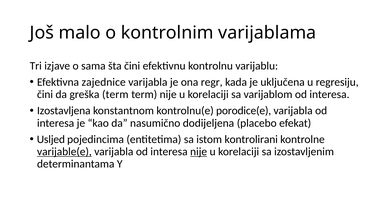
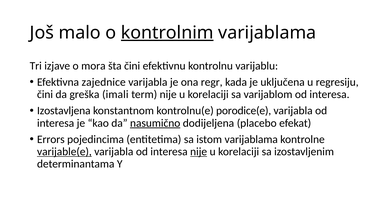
kontrolnim underline: none -> present
sama: sama -> mora
greška term: term -> imali
nasumično underline: none -> present
Usljed: Usljed -> Errors
istom kontrolirani: kontrolirani -> varijablama
